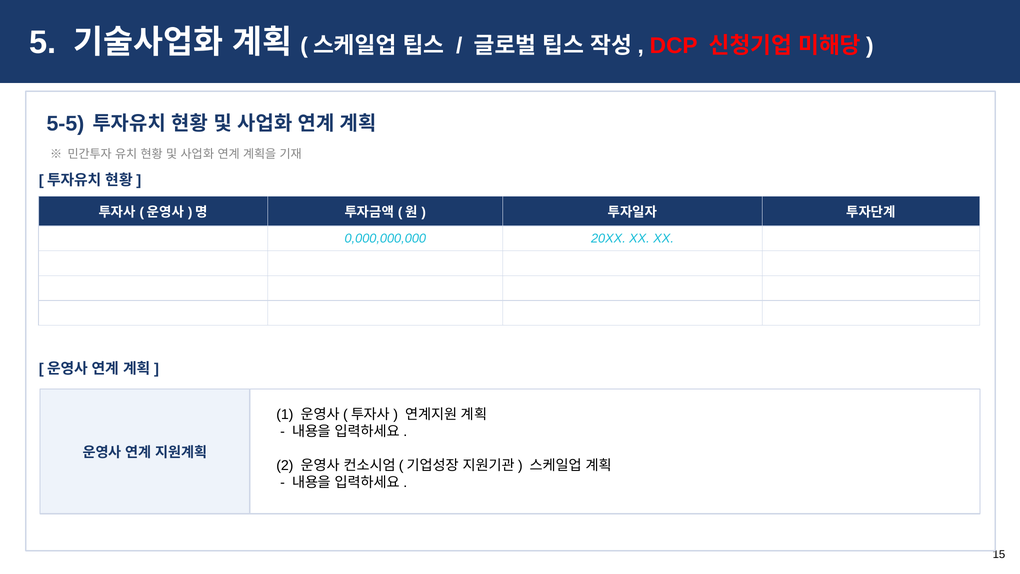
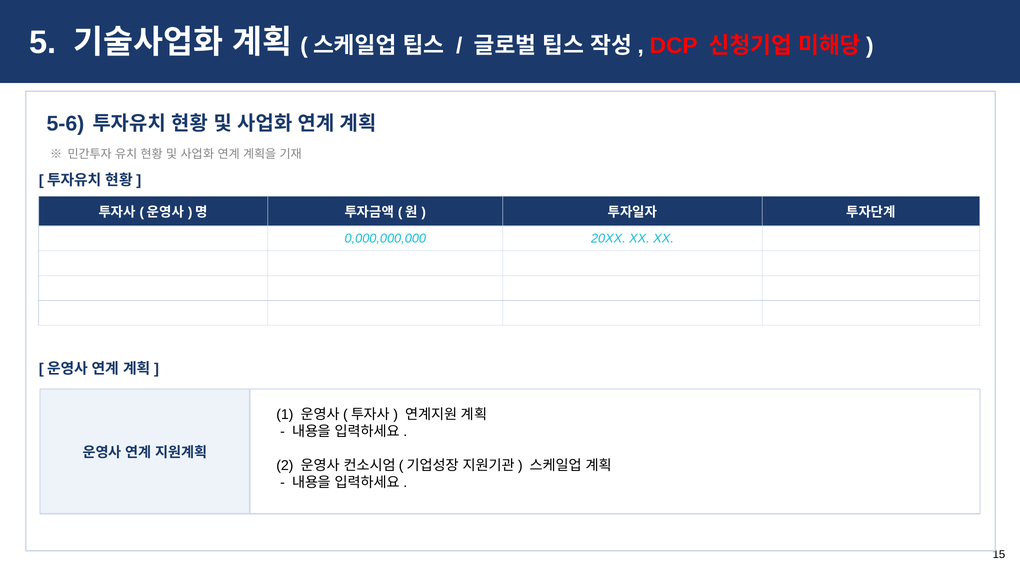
5-5: 5-5 -> 5-6
